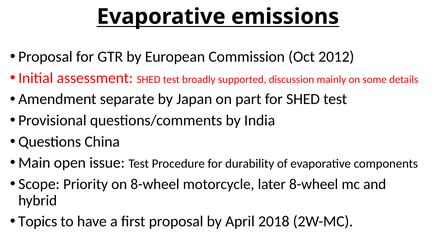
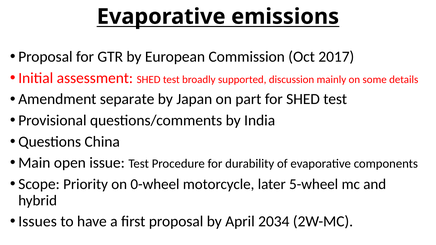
2012: 2012 -> 2017
on 8-wheel: 8-wheel -> 0-wheel
later 8-wheel: 8-wheel -> 5-wheel
Topics: Topics -> Issues
2018: 2018 -> 2034
